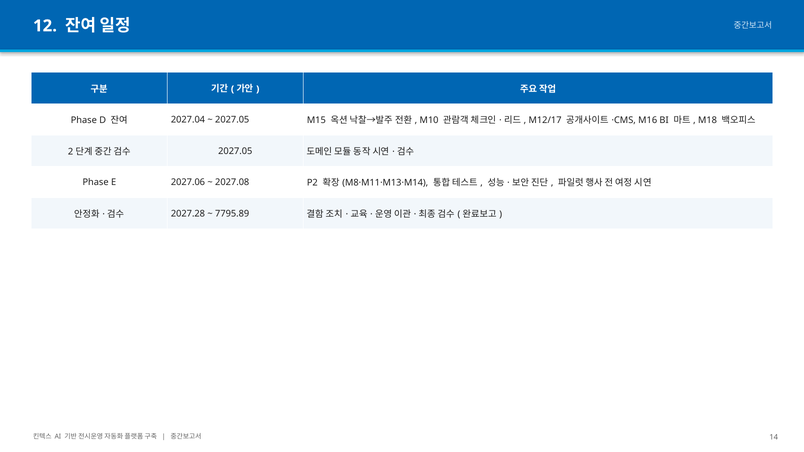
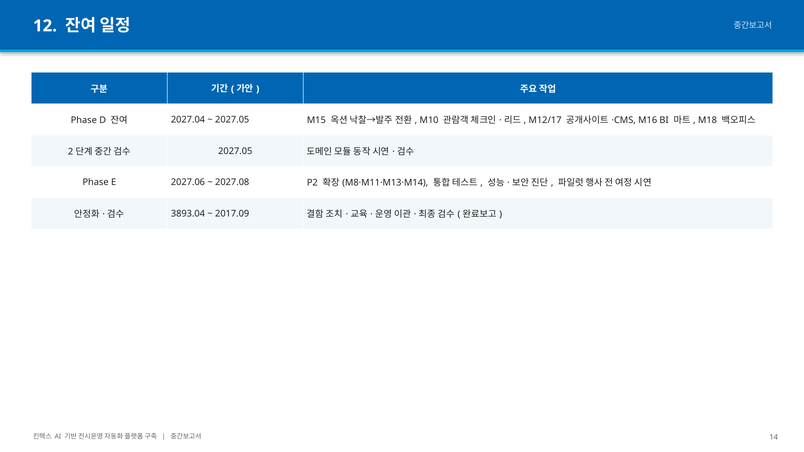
2027.28: 2027.28 -> 3893.04
7795.89: 7795.89 -> 2017.09
